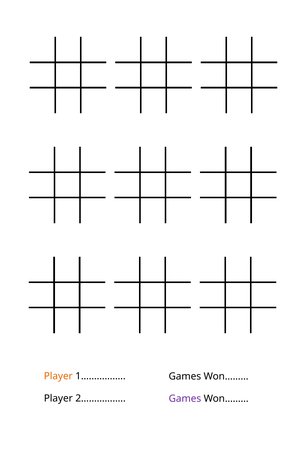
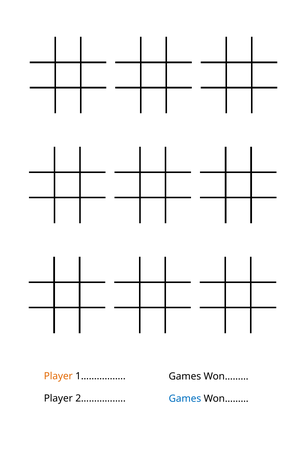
Games at (185, 399) colour: purple -> blue
